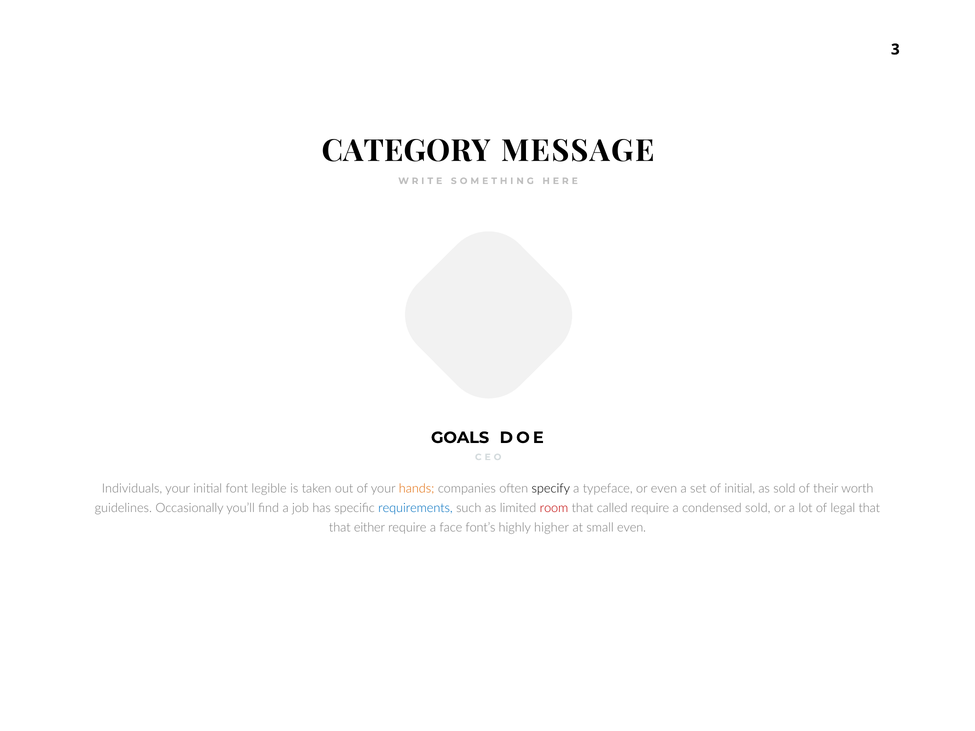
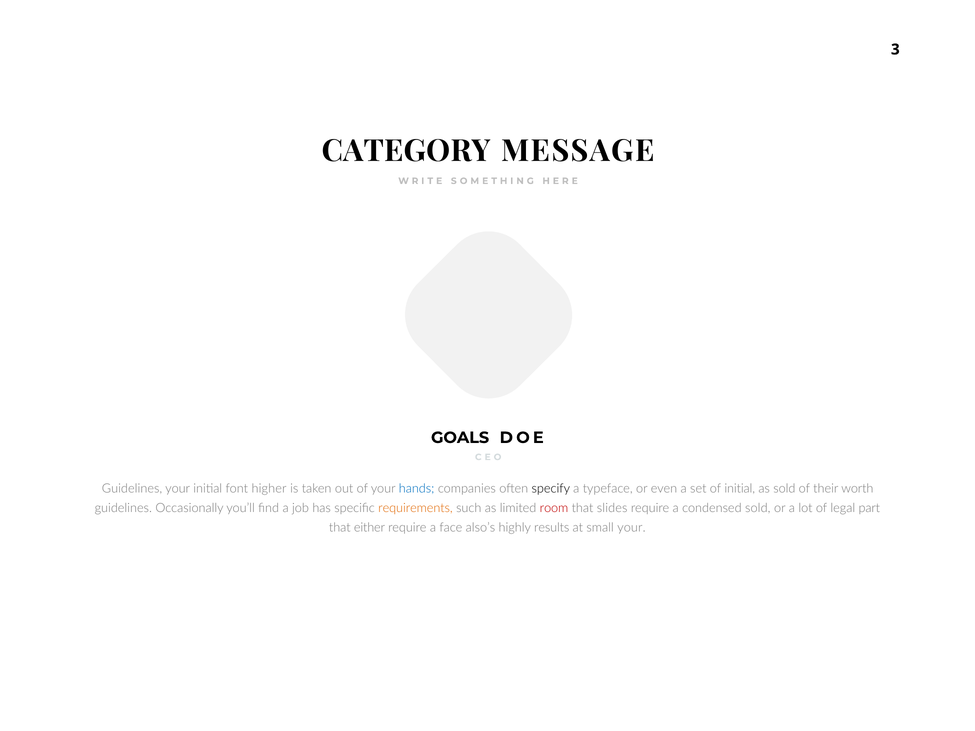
Individuals at (132, 489): Individuals -> Guidelines
legible: legible -> higher
hands colour: orange -> blue
requirements colour: blue -> orange
called: called -> slides
legal that: that -> part
font’s: font’s -> also’s
higher: higher -> results
small even: even -> your
